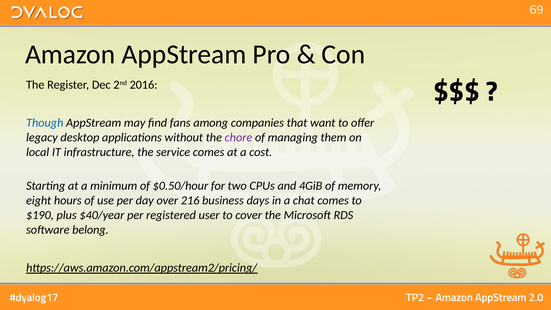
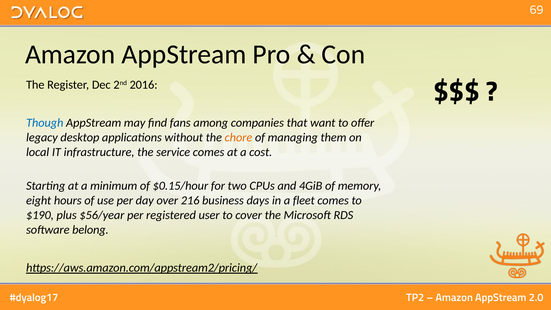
chore colour: purple -> orange
$0.50/hour: $0.50/hour -> $0.15/hour
chat: chat -> fleet
$40/year: $40/year -> $56/year
